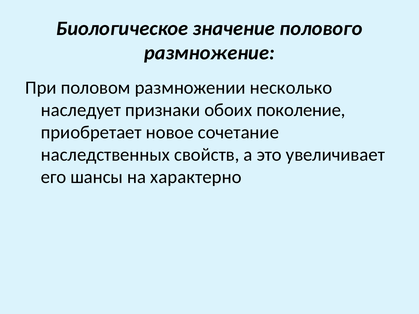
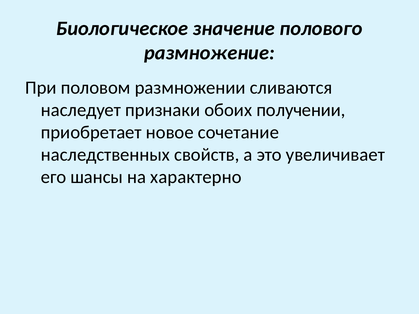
несколько: несколько -> сливаются
поколение: поколение -> получении
